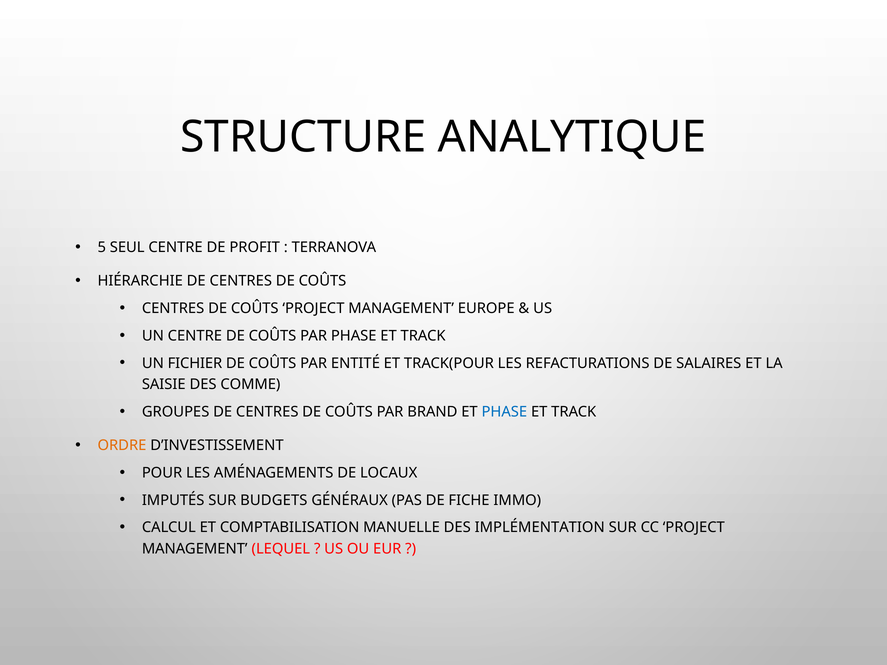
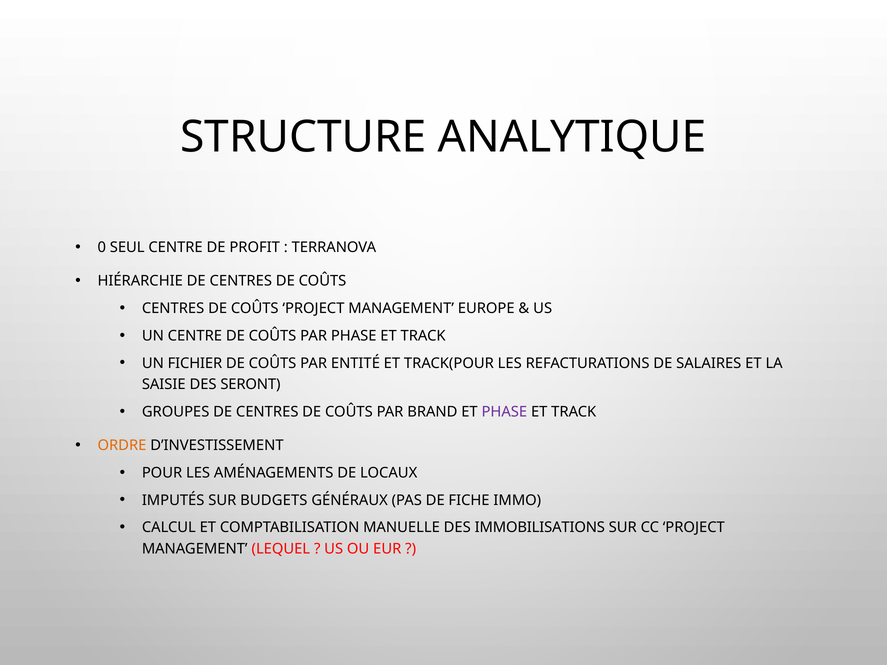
5: 5 -> 0
COMME: COMME -> SERONT
PHASE at (504, 412) colour: blue -> purple
IMPLÉMENTATION: IMPLÉMENTATION -> IMMOBILISATIONS
